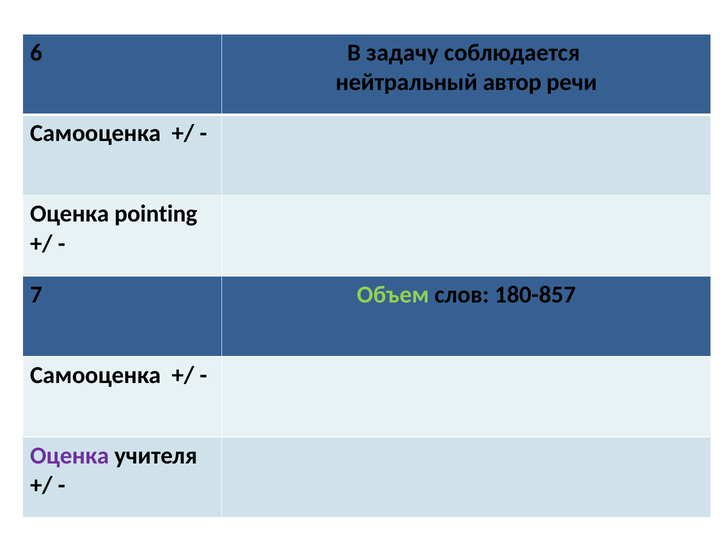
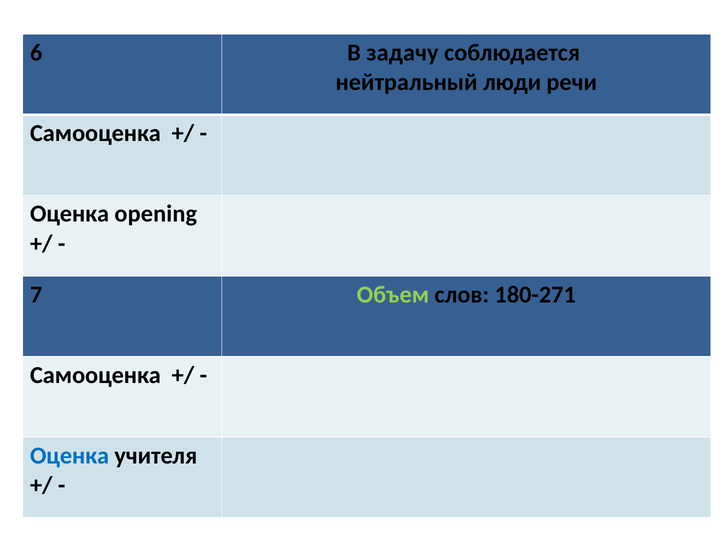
автор: автор -> люди
pointing: pointing -> opening
180-857: 180-857 -> 180-271
Оценка at (70, 456) colour: purple -> blue
